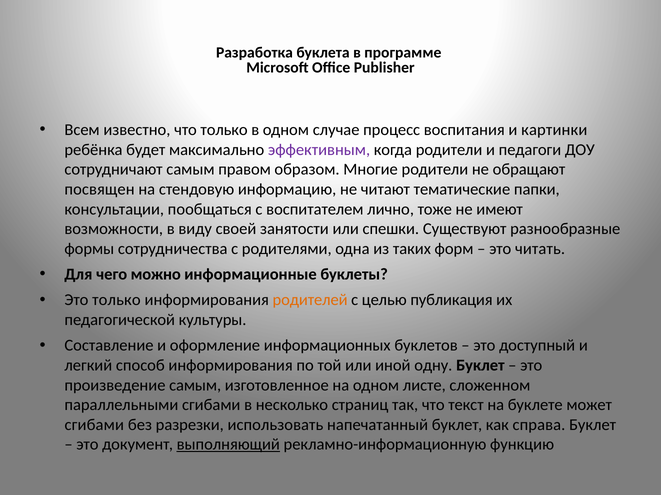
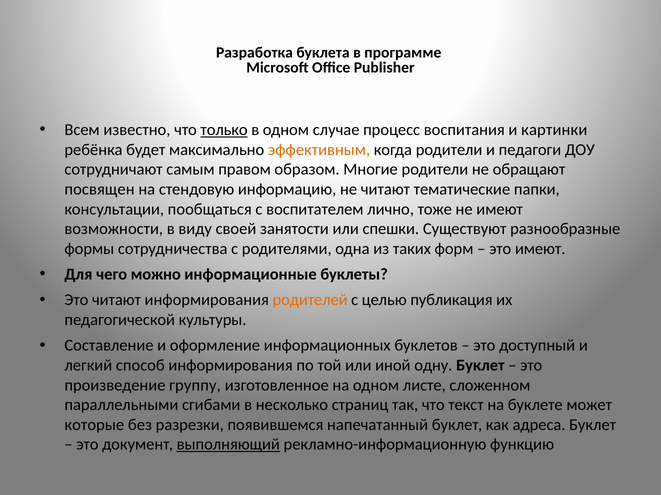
только at (224, 130) underline: none -> present
эффективным colour: purple -> orange
это читать: читать -> имеют
Это только: только -> читают
произведение самым: самым -> группу
сгибами at (94, 425): сгибами -> которые
использовать: использовать -> появившемся
справа: справа -> адреса
